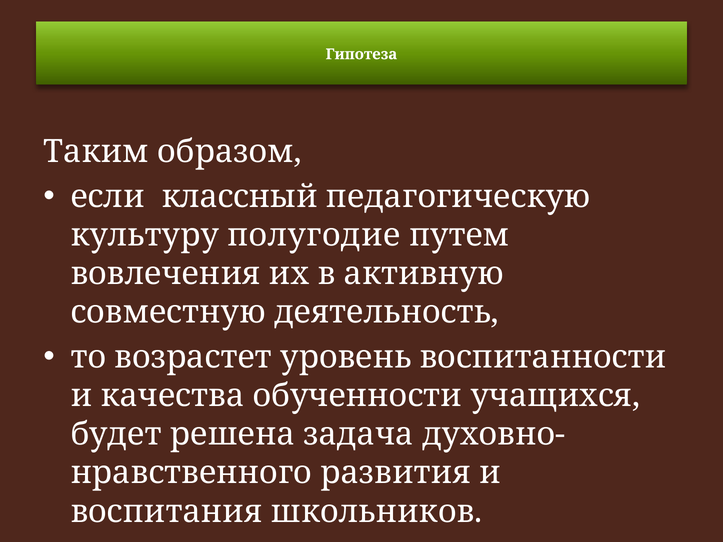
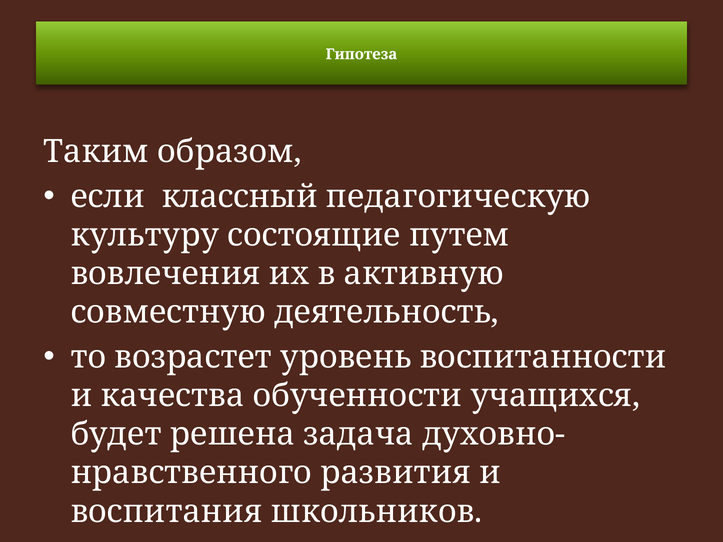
полугодие: полугодие -> состоящие
